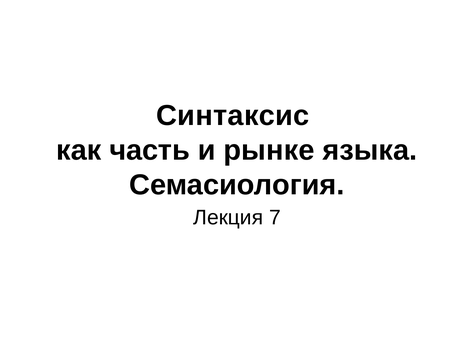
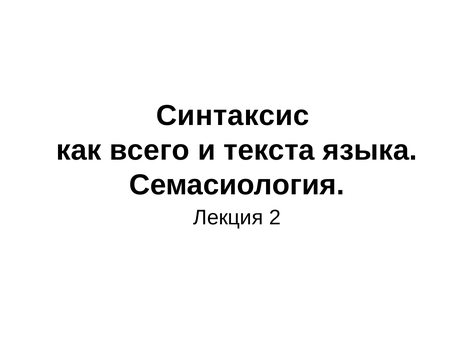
часть: часть -> всего
рынке: рынке -> текста
7: 7 -> 2
